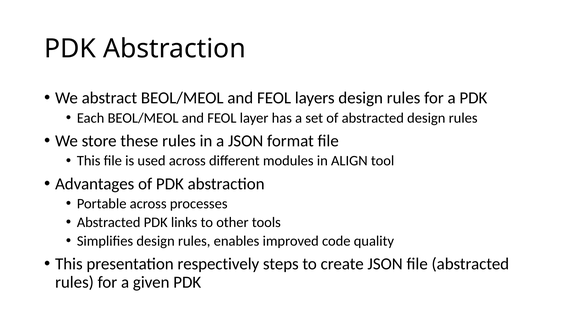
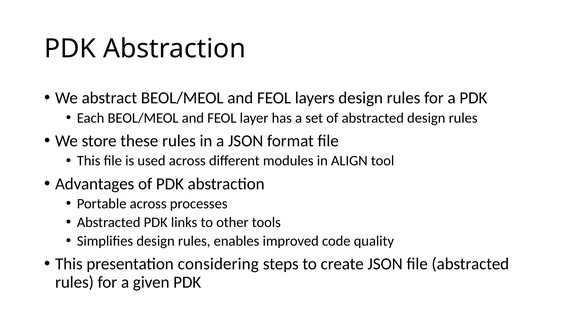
respectively: respectively -> considering
